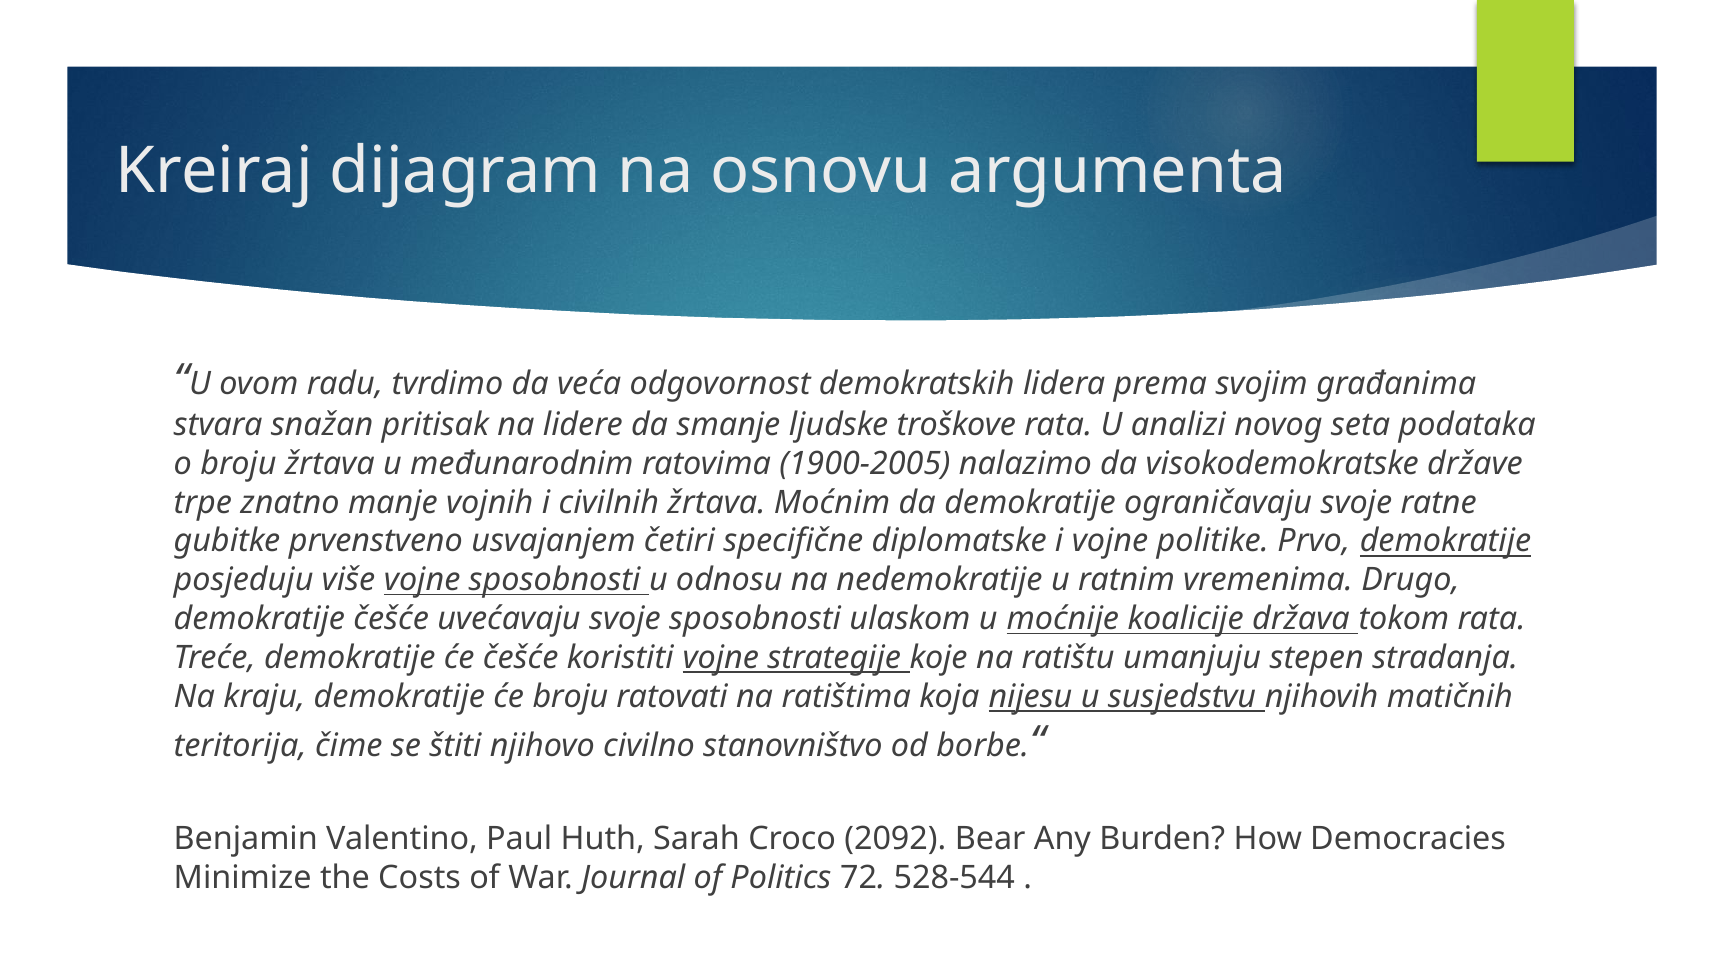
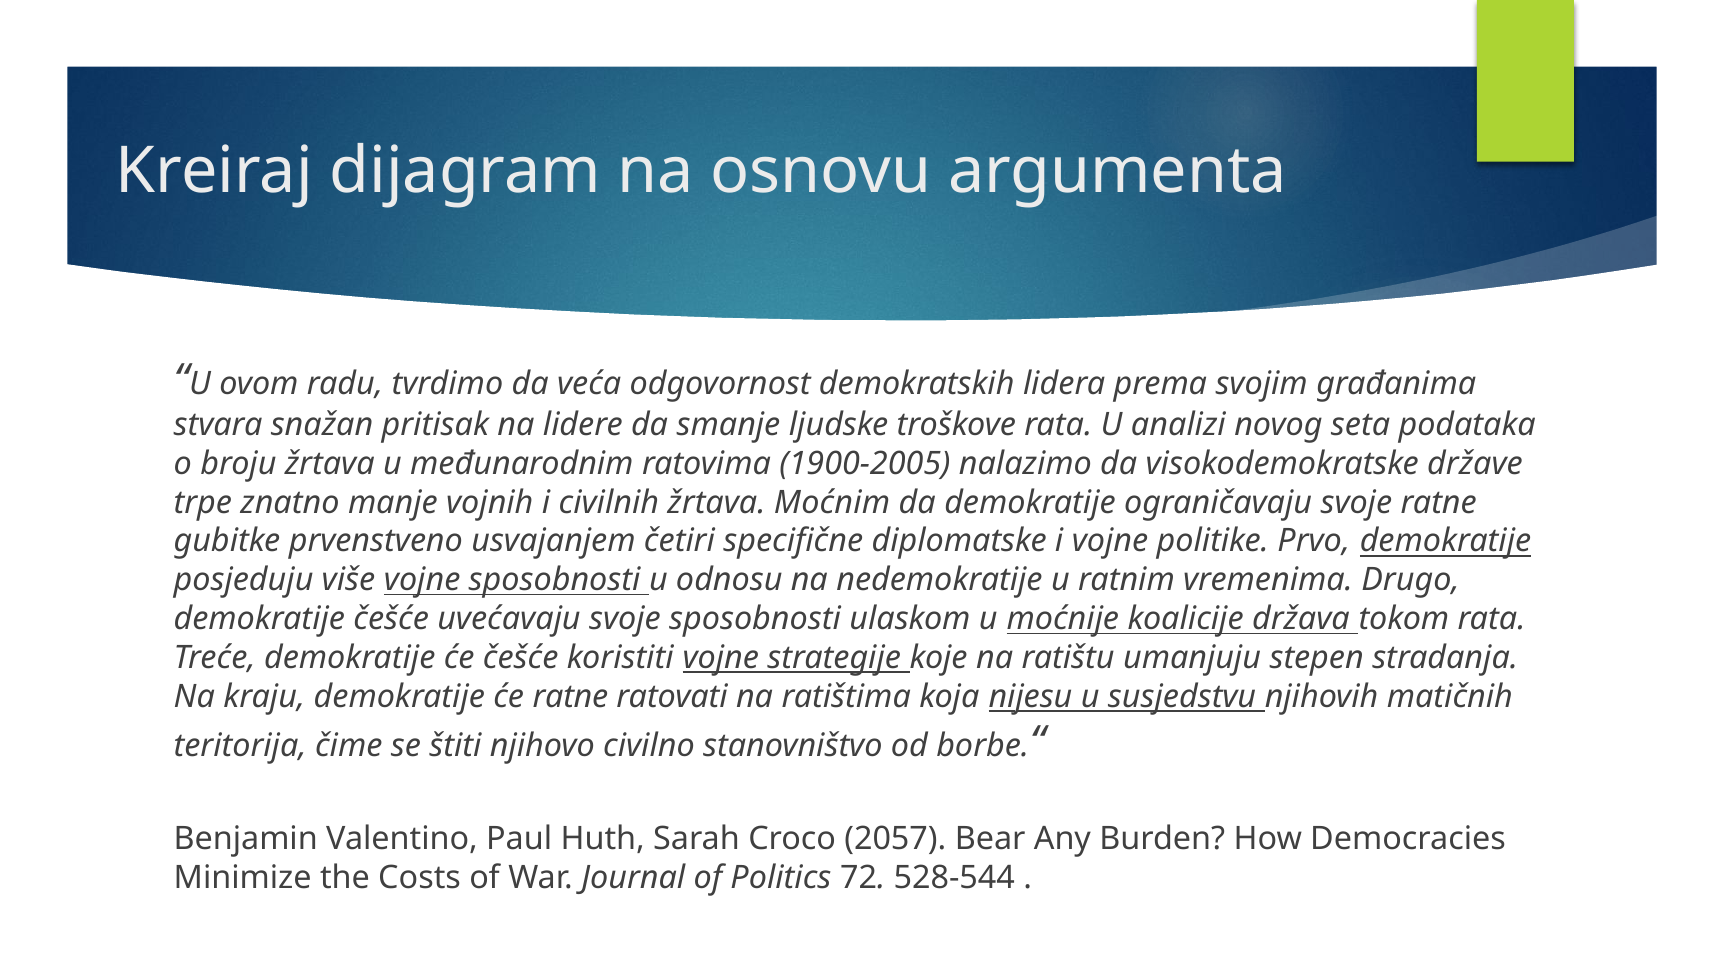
će broju: broju -> ratne
2092: 2092 -> 2057
